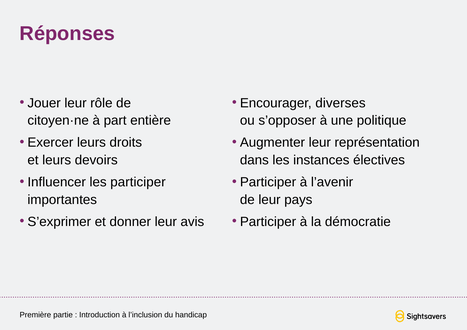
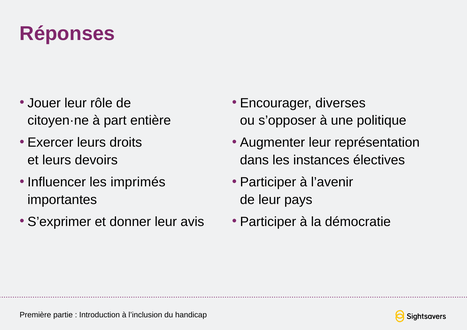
les participer: participer -> imprimés
